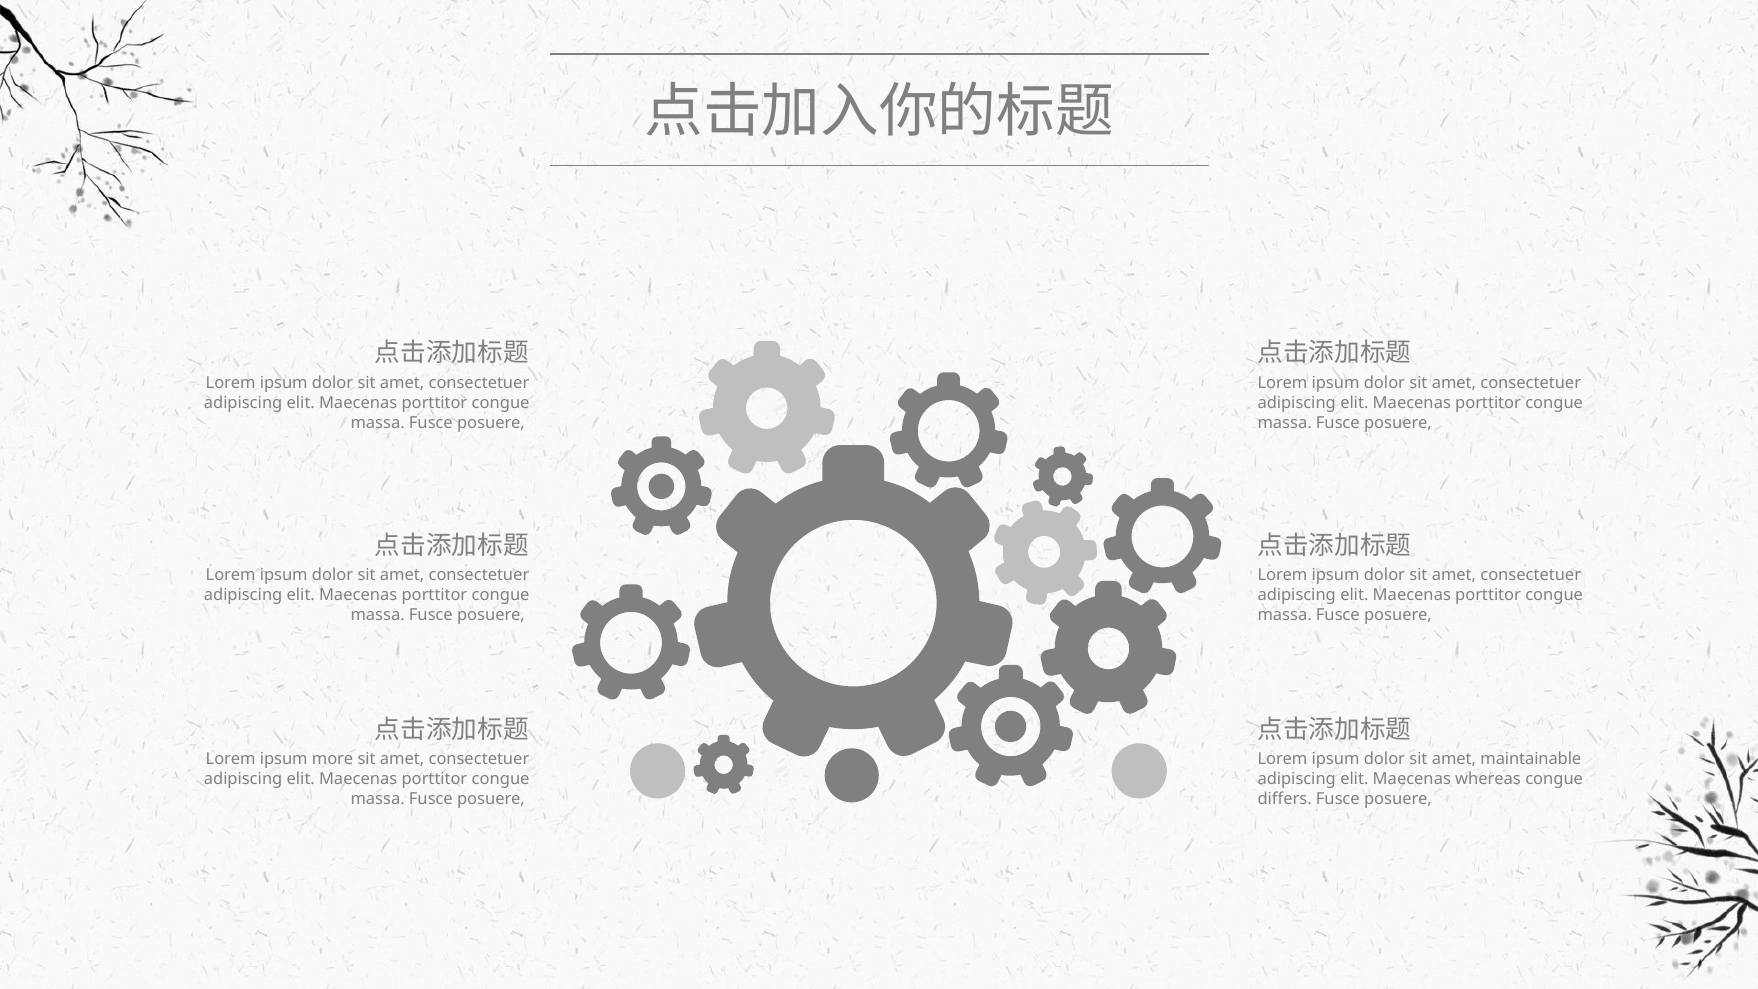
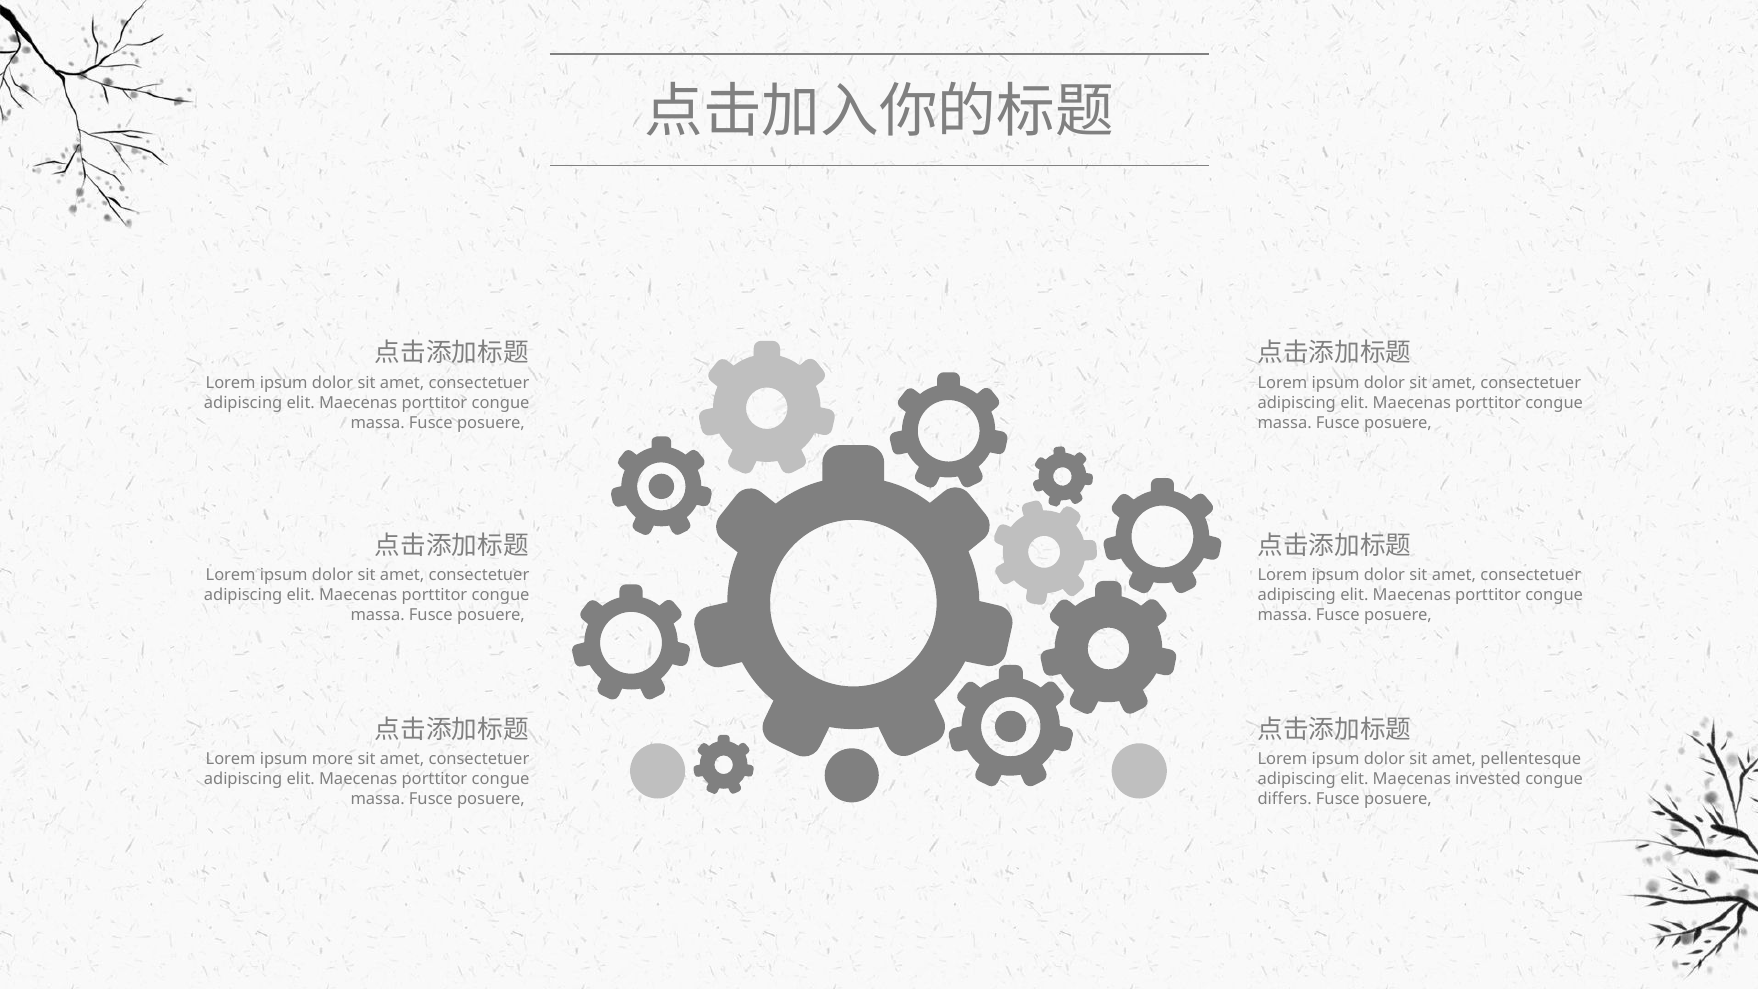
maintainable: maintainable -> pellentesque
whereas: whereas -> invested
